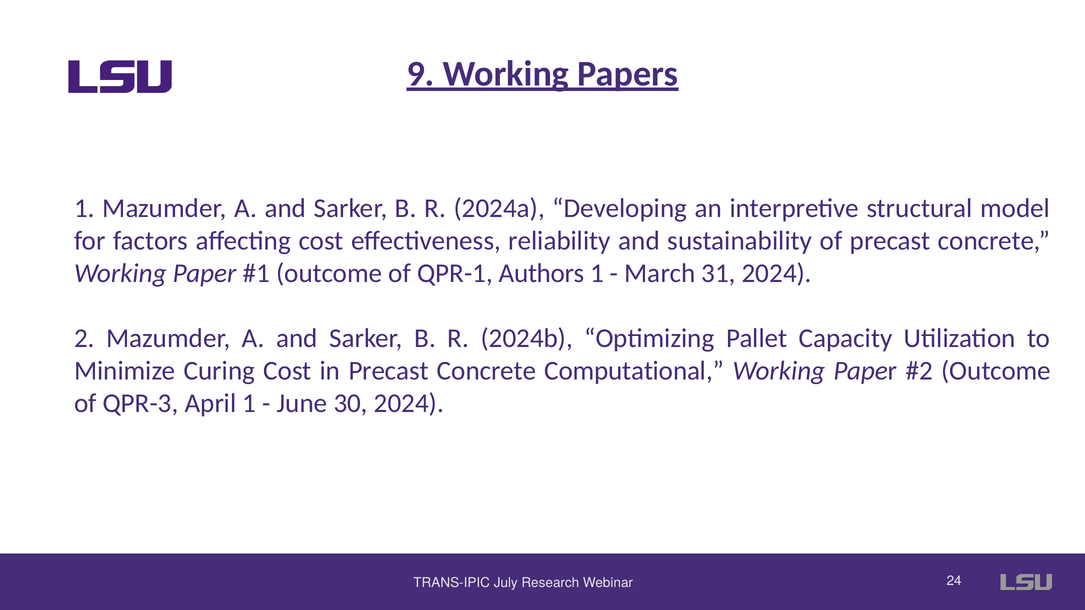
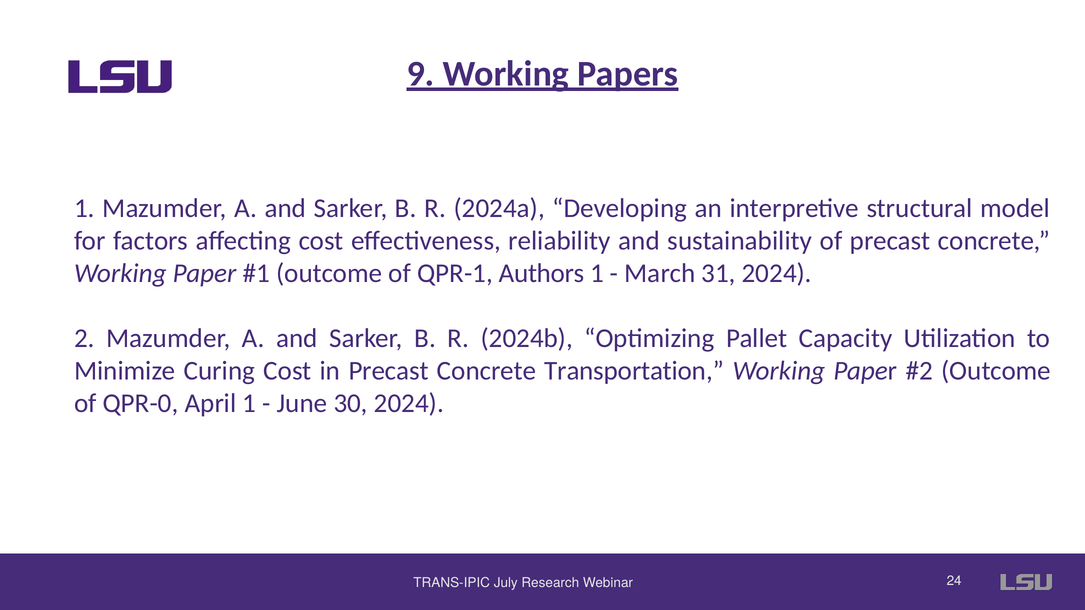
Computational: Computational -> Transportation
QPR-3: QPR-3 -> QPR-0
